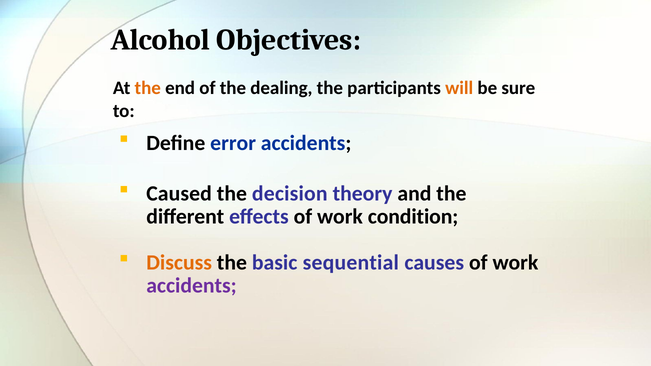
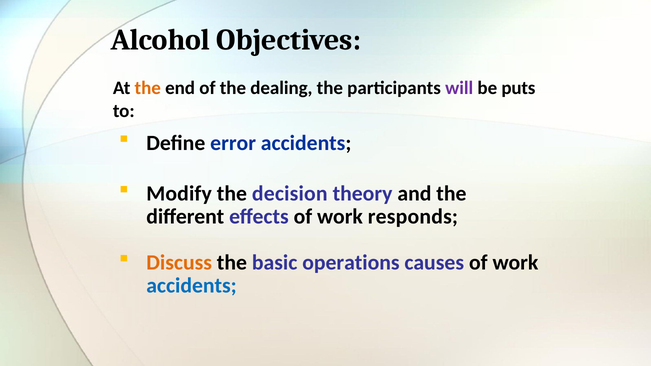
will colour: orange -> purple
sure: sure -> puts
Caused: Caused -> Modify
condition: condition -> responds
sequential: sequential -> operations
accidents at (191, 286) colour: purple -> blue
